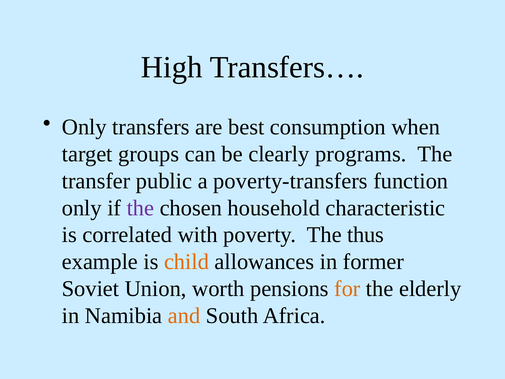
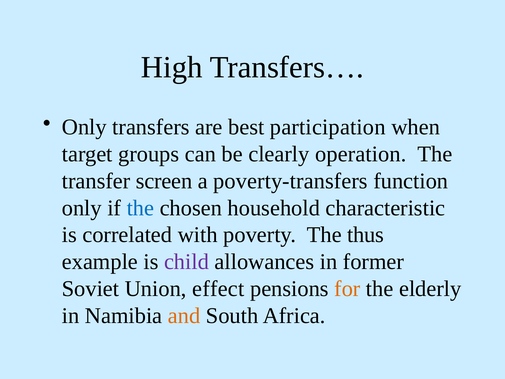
consumption: consumption -> participation
programs: programs -> operation
public: public -> screen
the at (140, 208) colour: purple -> blue
child colour: orange -> purple
worth: worth -> effect
